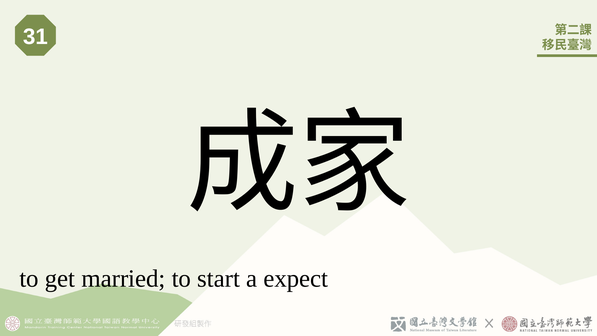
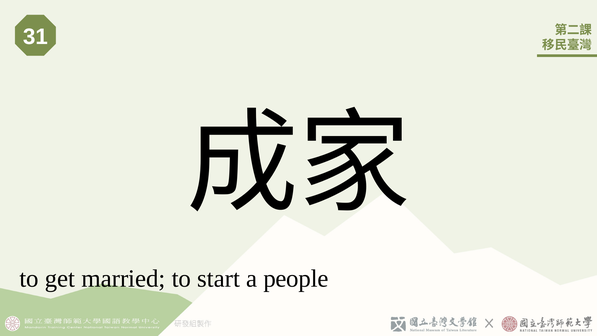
expect: expect -> people
